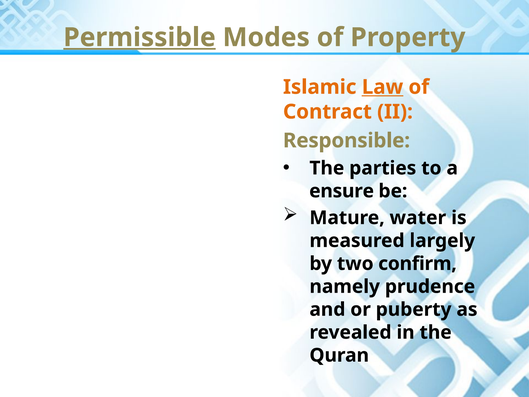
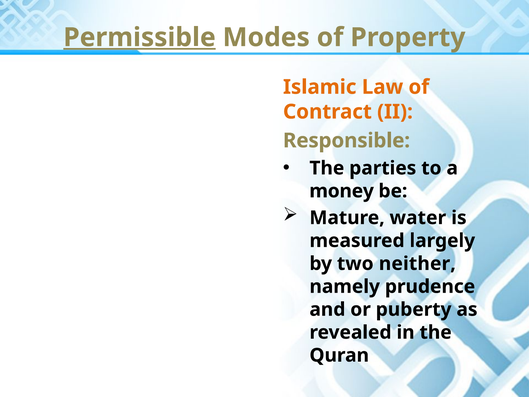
Law underline: present -> none
ensure: ensure -> money
confirm: confirm -> neither
